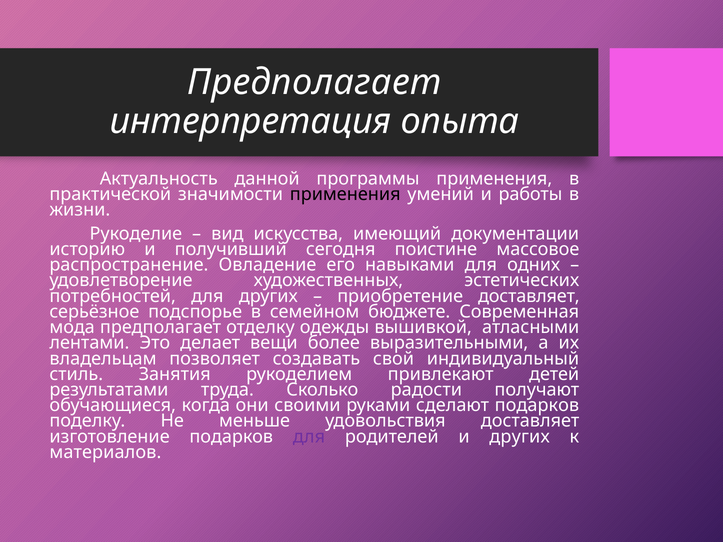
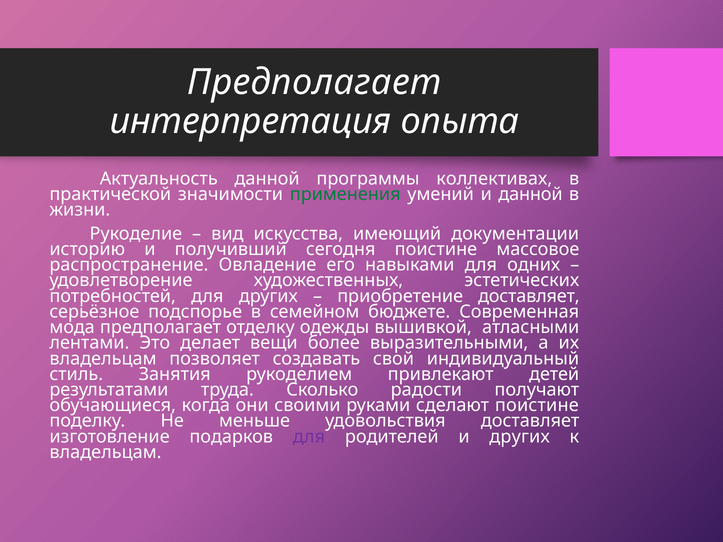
программы применения: применения -> коллективах
применения at (345, 194) colour: black -> green
и работы: работы -> данной
сделают подарков: подарков -> поистине
материалов at (105, 452): материалов -> владельцам
